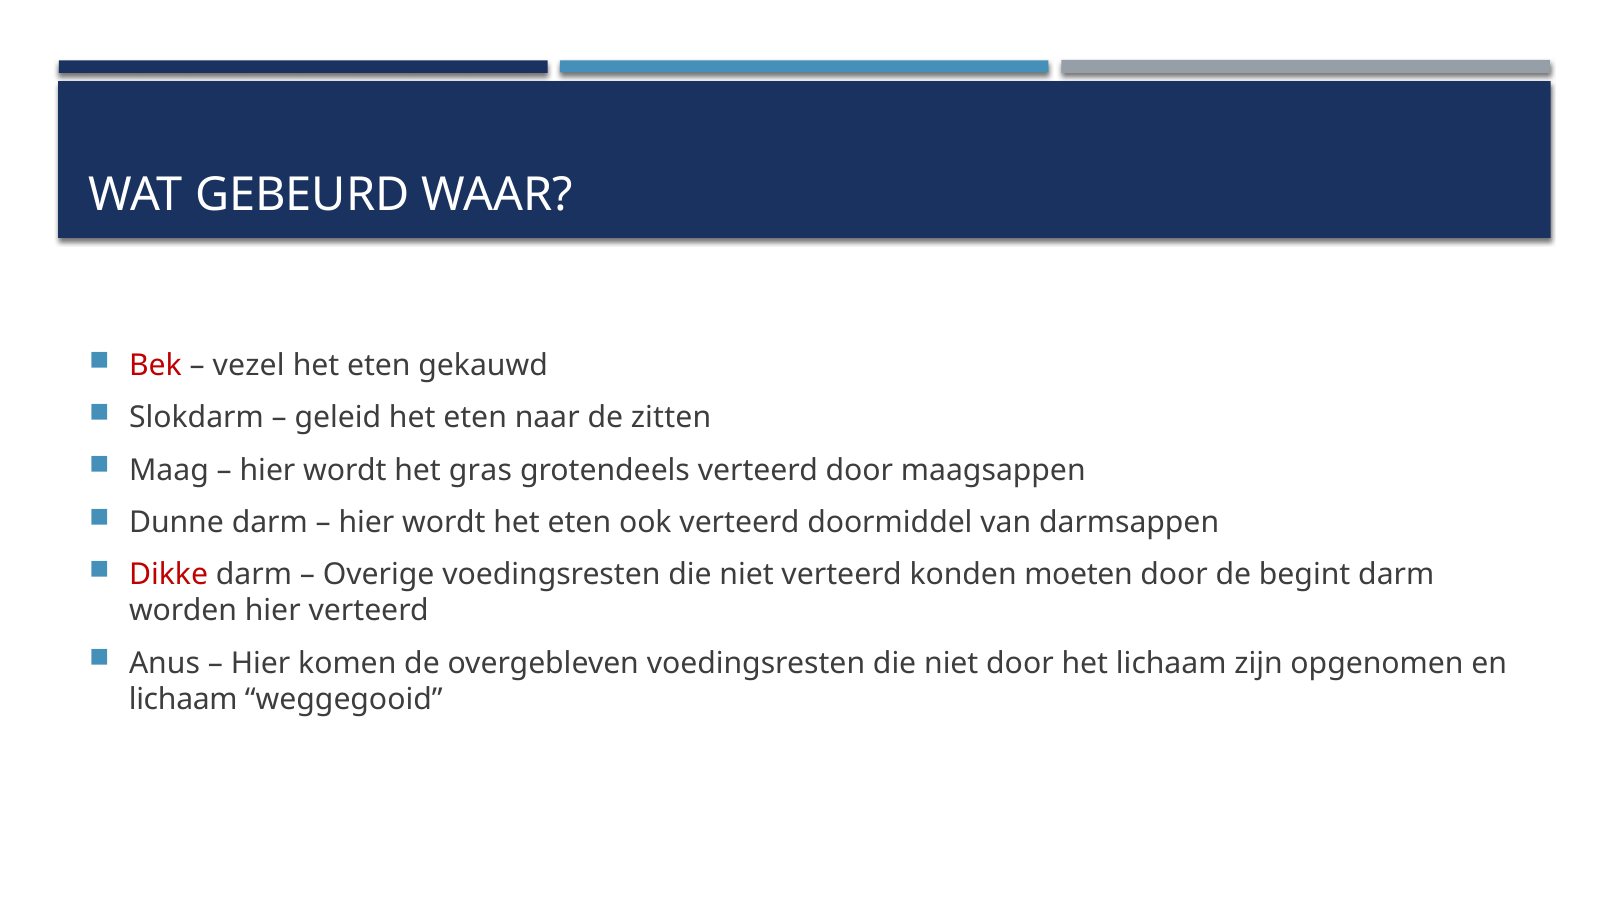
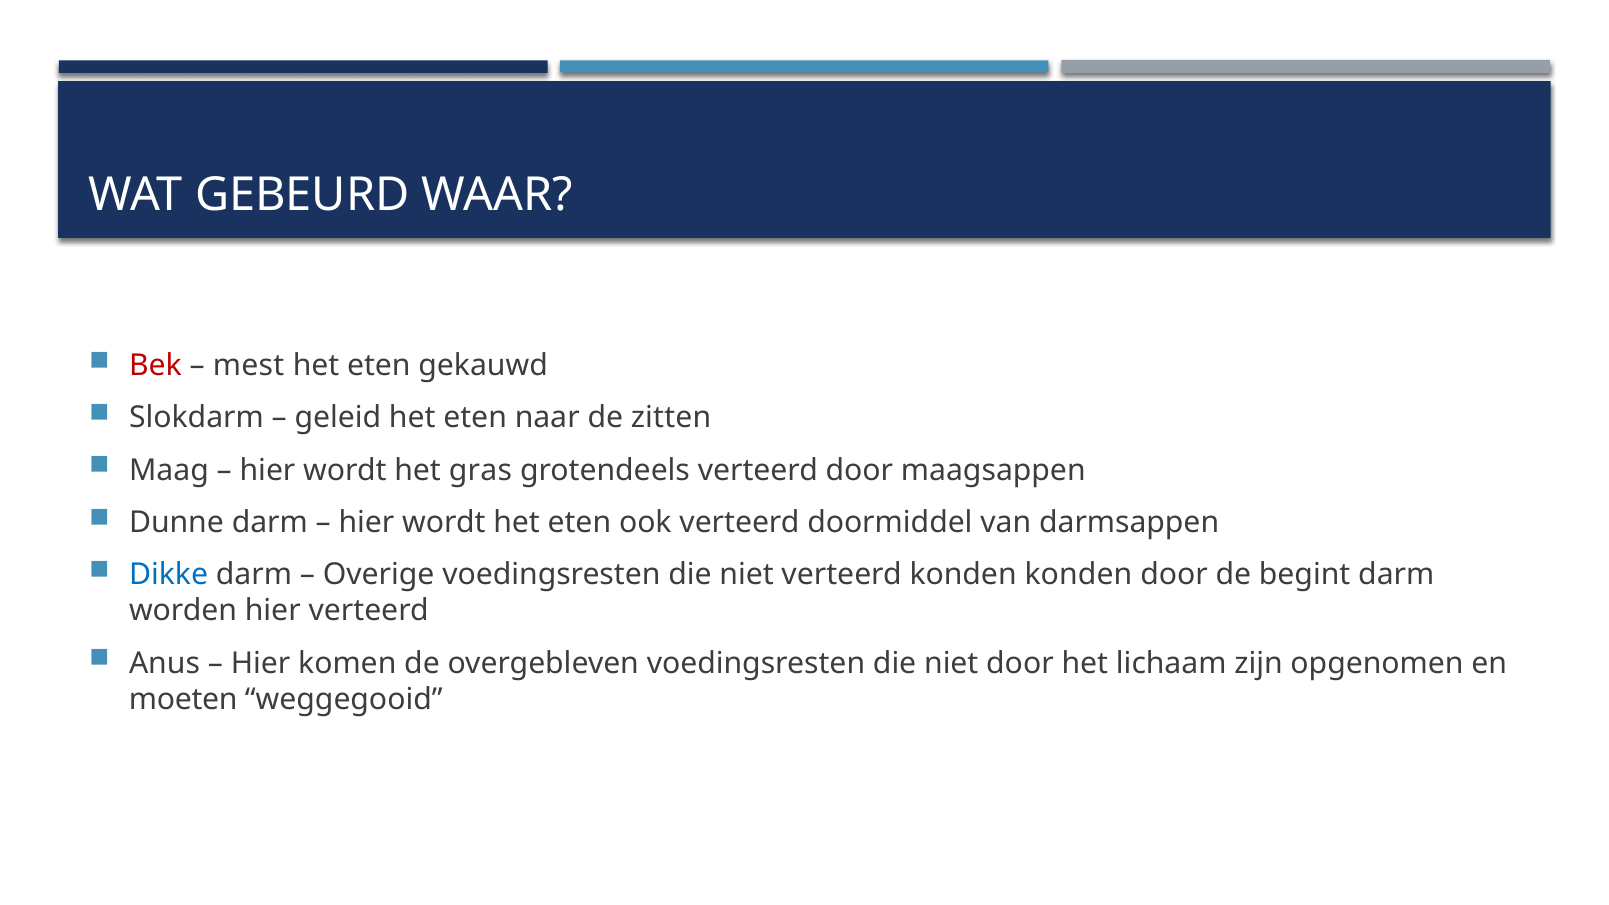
vezel: vezel -> mest
Dikke colour: red -> blue
konden moeten: moeten -> konden
lichaam at (183, 700): lichaam -> moeten
